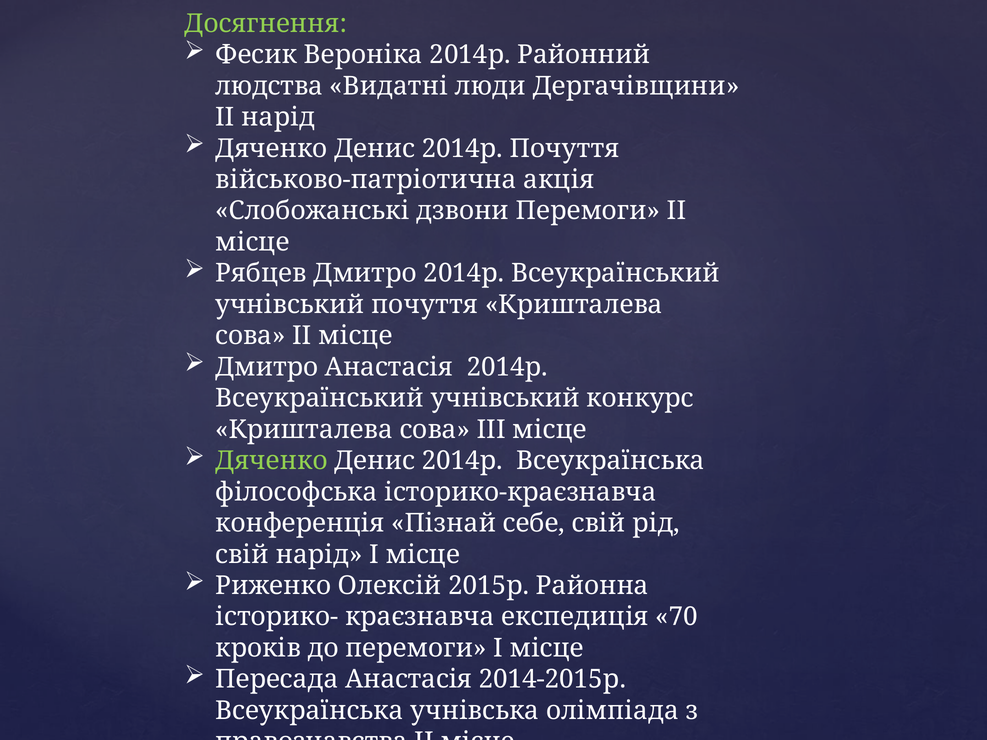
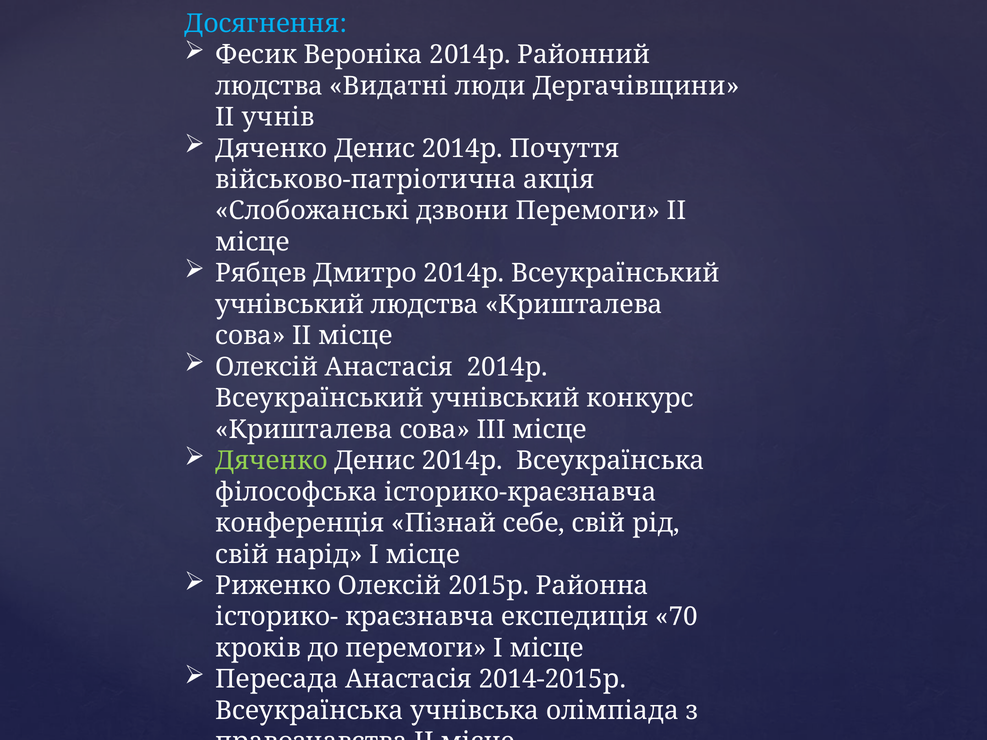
Досягнення colour: light green -> light blue
ІІ нарід: нарід -> учнів
учнівський почуття: почуття -> людства
Дмитро at (267, 367): Дмитро -> Олексій
